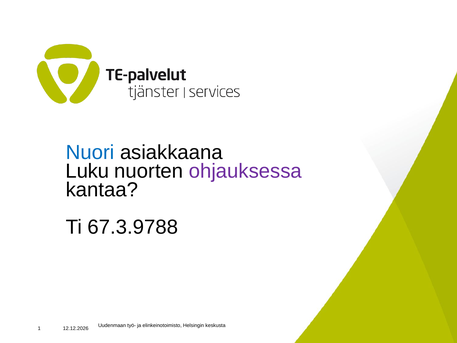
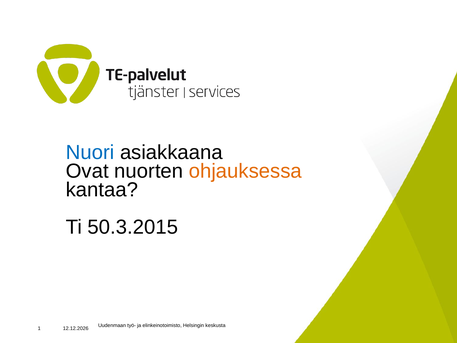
Luku: Luku -> Ovat
ohjauksessa colour: purple -> orange
67.3.9788: 67.3.9788 -> 50.3.2015
